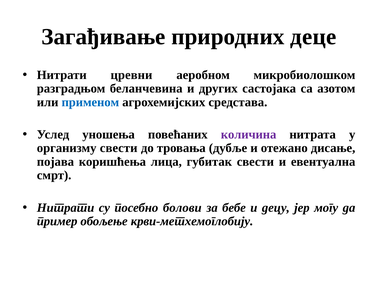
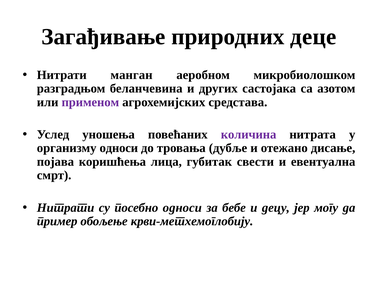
цревни: цревни -> манган
применом colour: blue -> purple
организму свести: свести -> односи
посебно болови: болови -> односи
